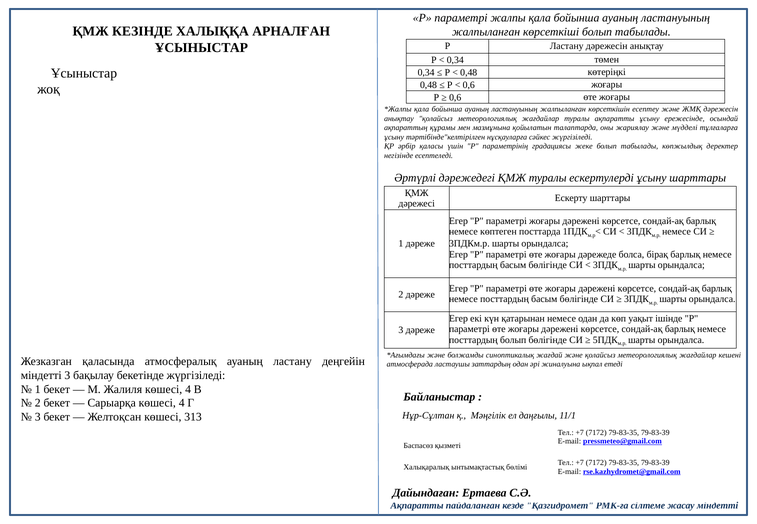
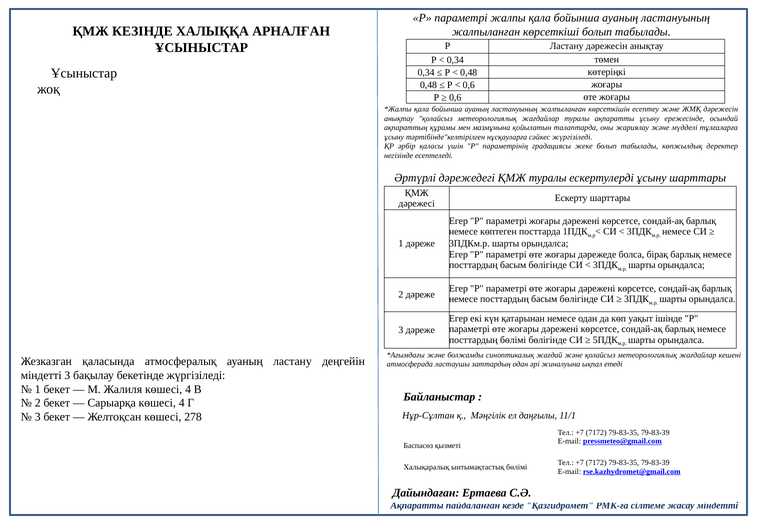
посттардың болып: болып -> бөлімі
313: 313 -> 278
